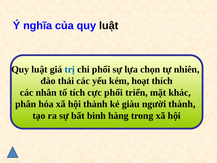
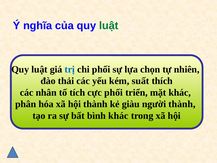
luật at (109, 26) colour: black -> green
hoạt: hoạt -> suất
bình hàng: hàng -> khác
